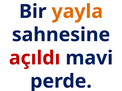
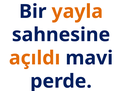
açıldı colour: red -> orange
